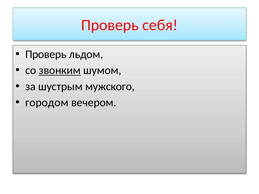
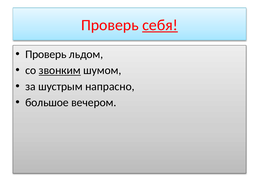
себя underline: none -> present
мужского: мужского -> напрасно
городом: городом -> большое
